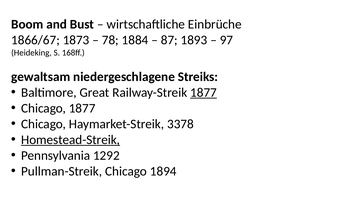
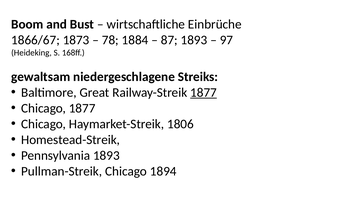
3378: 3378 -> 1806
Homestead-Streik underline: present -> none
Pennsylvania 1292: 1292 -> 1893
